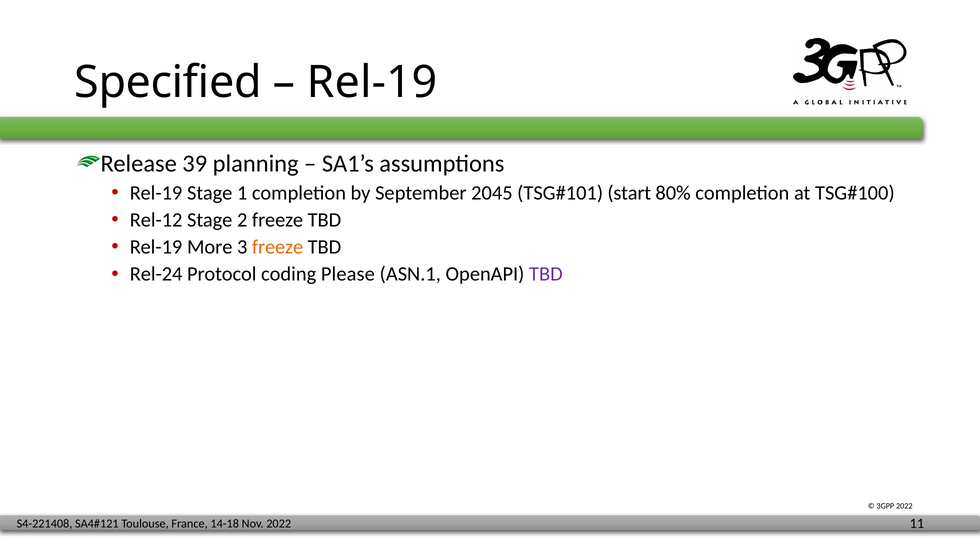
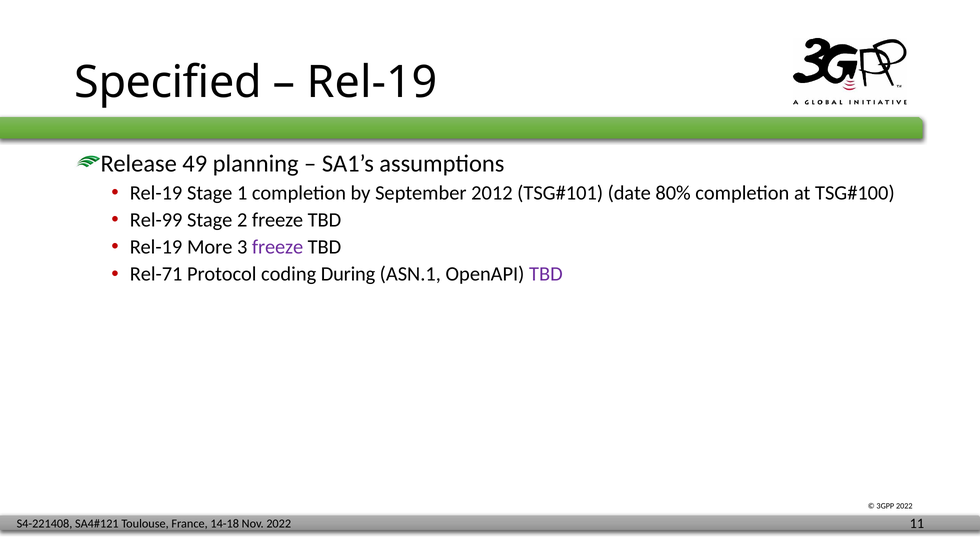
39: 39 -> 49
2045: 2045 -> 2012
start: start -> date
Rel-12: Rel-12 -> Rel-99
freeze at (278, 247) colour: orange -> purple
Rel-24: Rel-24 -> Rel-71
Please: Please -> During
